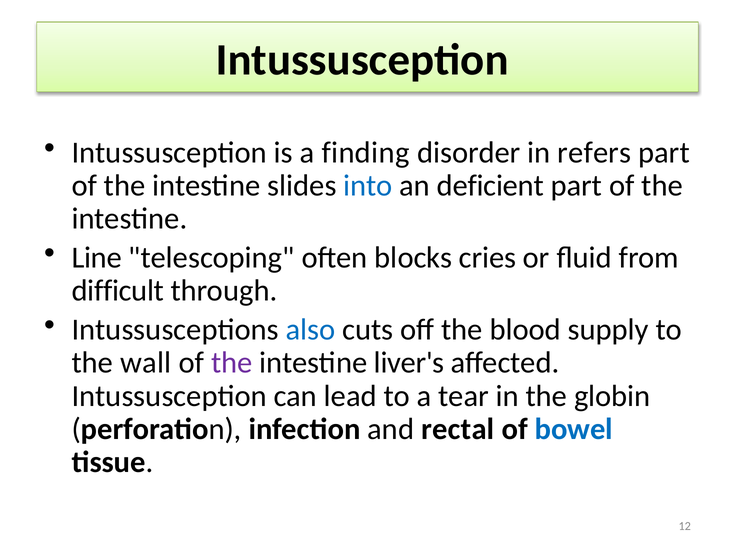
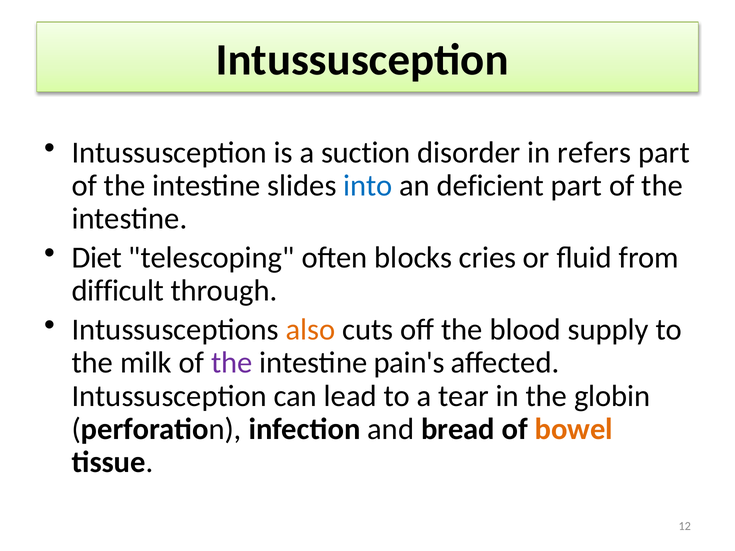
finding: finding -> suction
Line: Line -> Diet
also colour: blue -> orange
wall: wall -> milk
liver's: liver's -> pain's
rectal: rectal -> bread
bowel colour: blue -> orange
